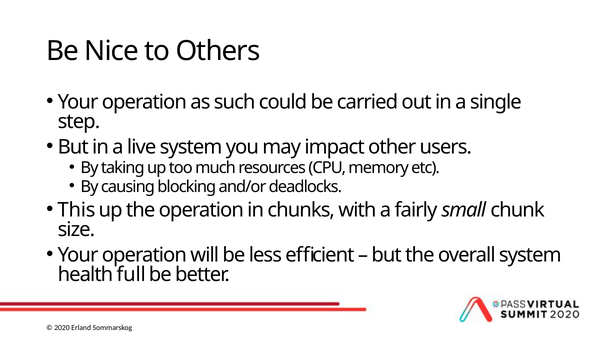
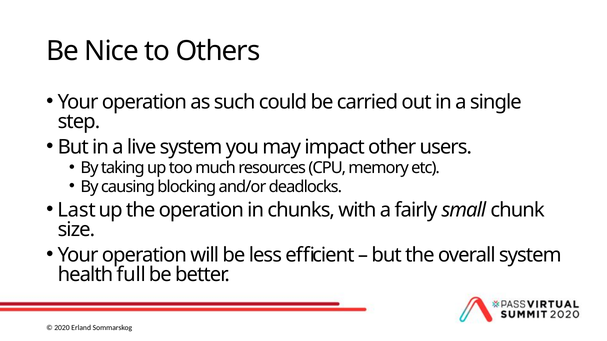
This: This -> Last
